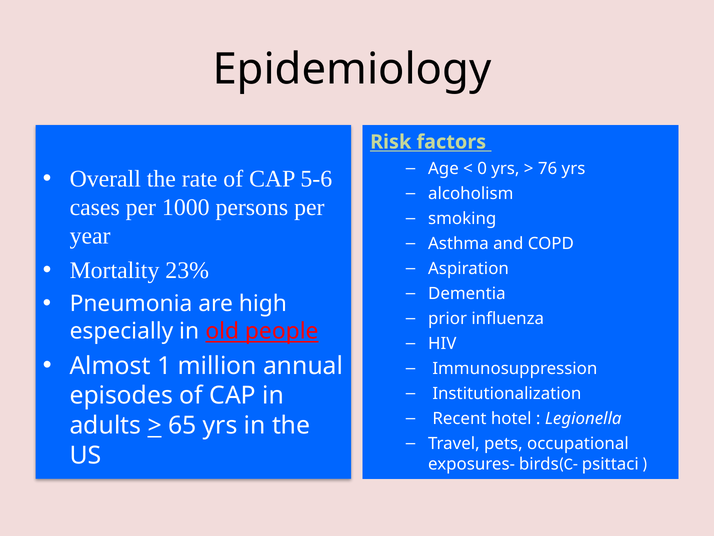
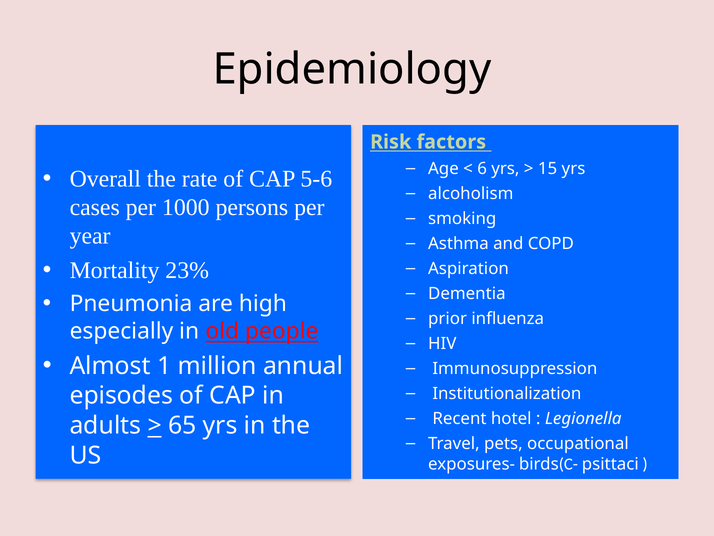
0: 0 -> 6
76: 76 -> 15
